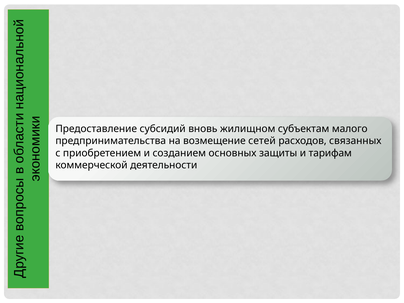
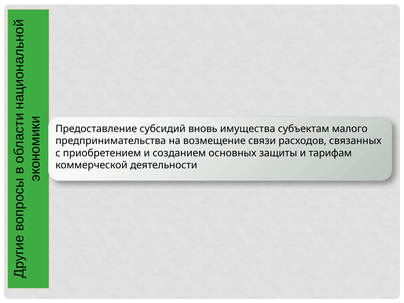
жилищном: жилищном -> имущества
сетей: сетей -> связи
